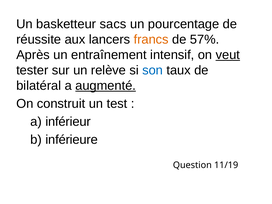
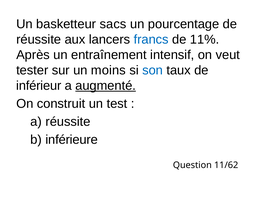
francs colour: orange -> blue
57%: 57% -> 11%
veut underline: present -> none
relève: relève -> moins
bilatéral: bilatéral -> inférieur
a inférieur: inférieur -> réussite
11/19: 11/19 -> 11/62
